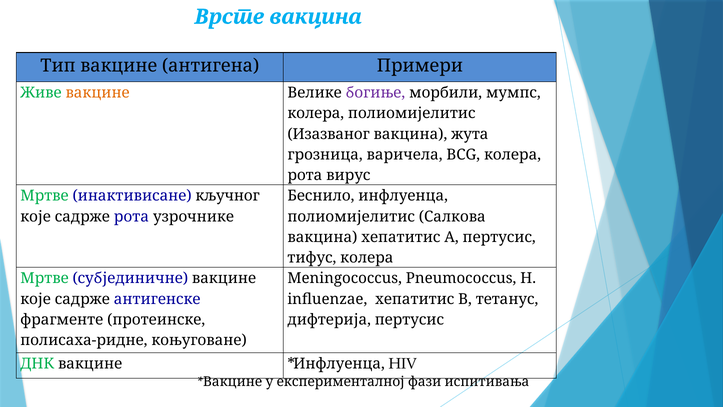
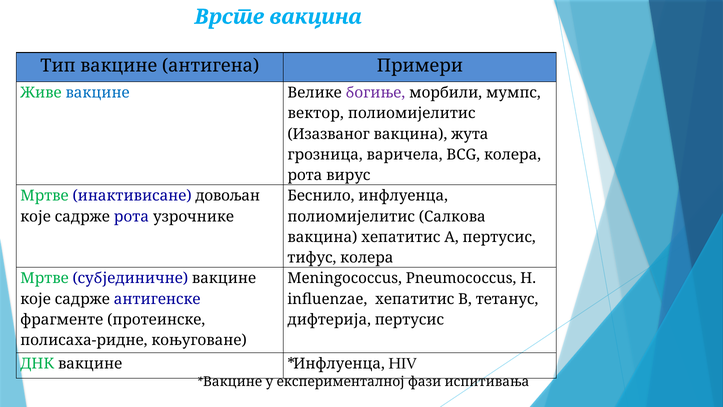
вакцине at (98, 93) colour: orange -> blue
колера at (316, 113): колера -> вектор
кључног: кључног -> довољан
